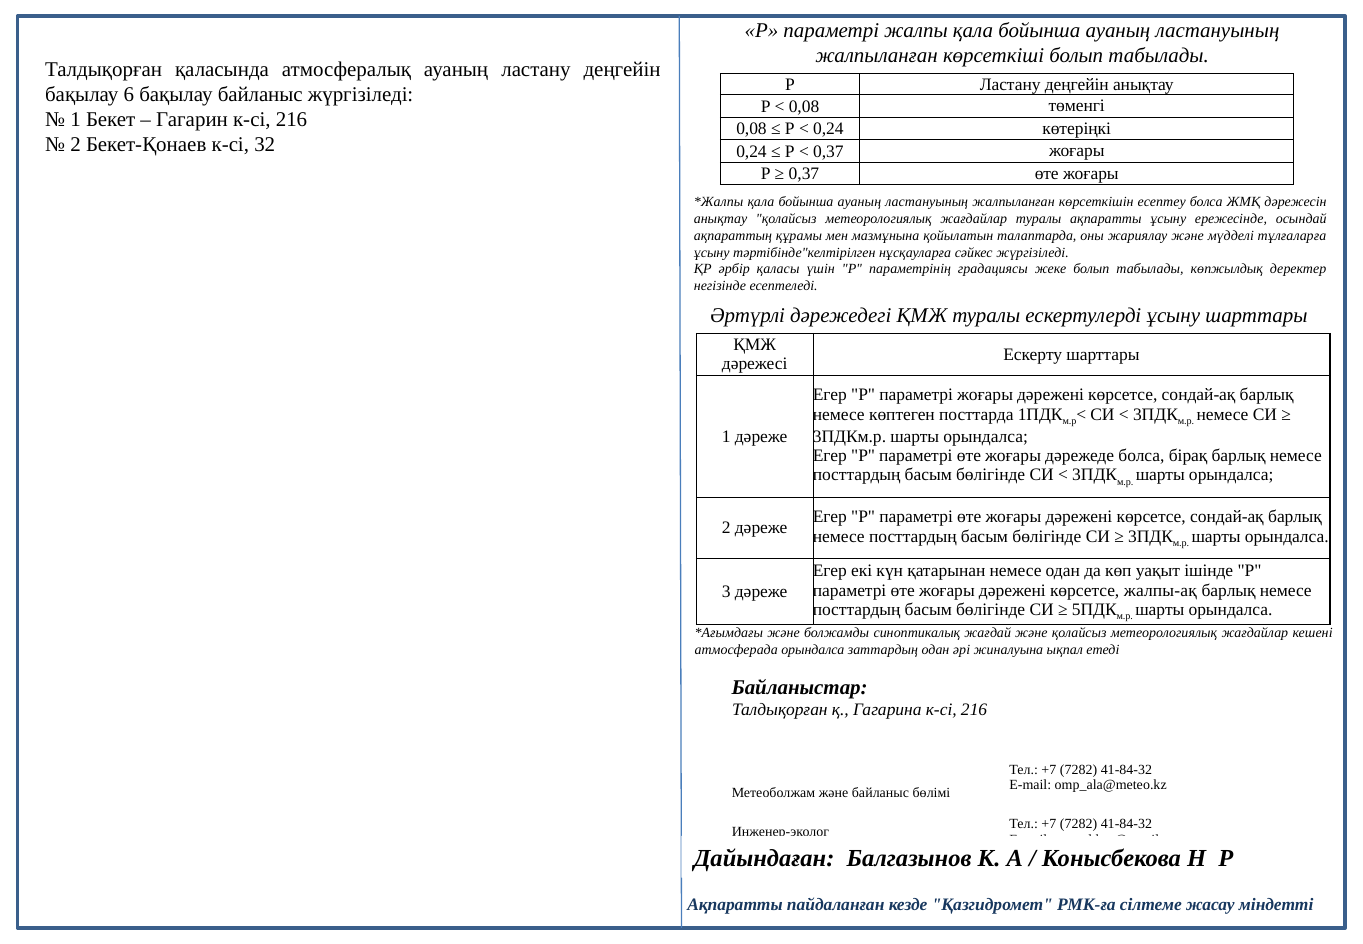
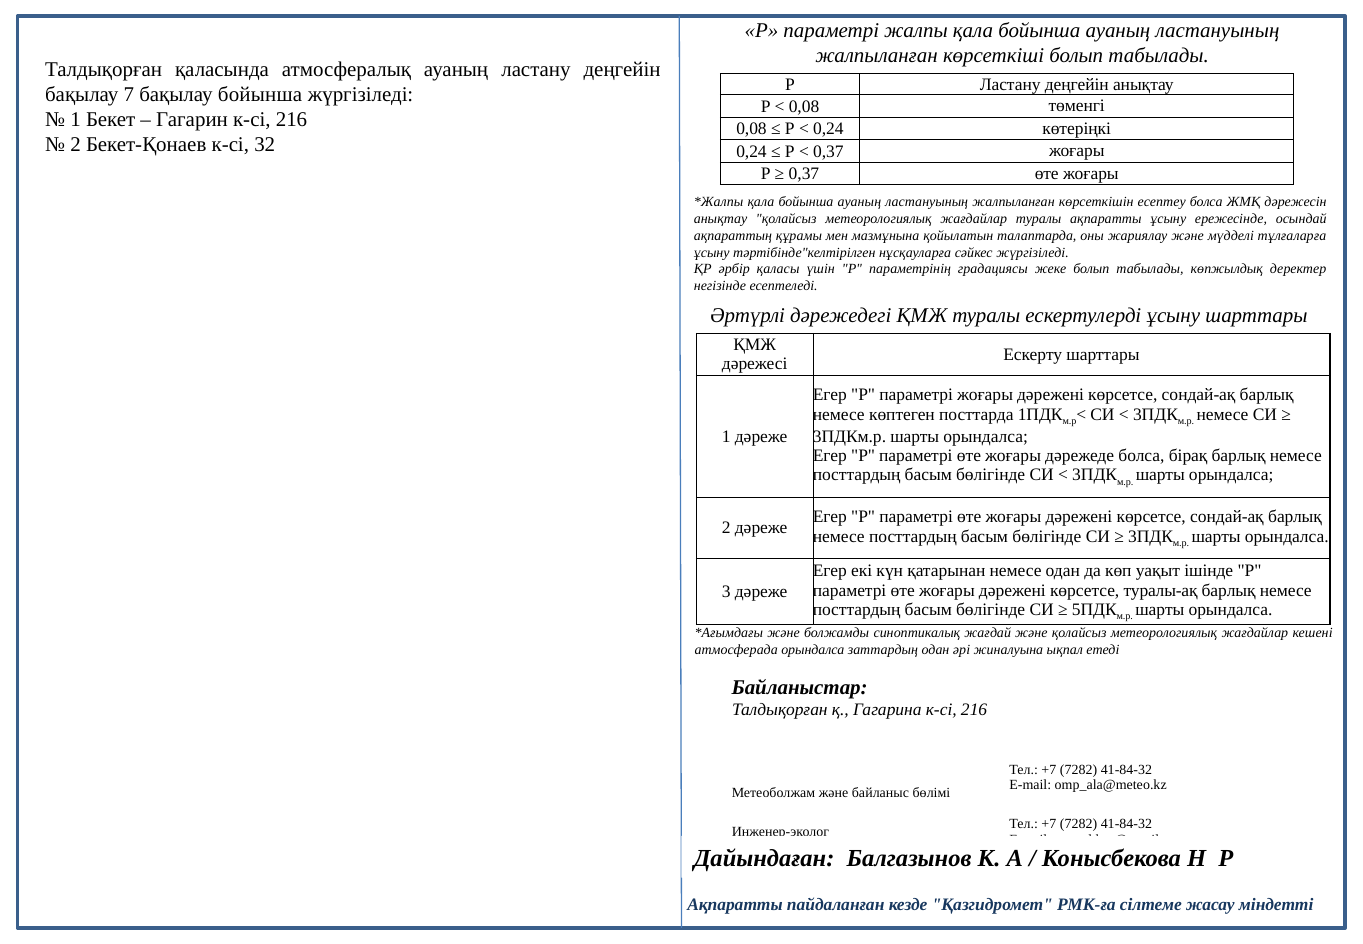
6: 6 -> 7
бақылау байланыс: байланыс -> бойынша
жалпы-ақ: жалпы-ақ -> туралы-ақ
